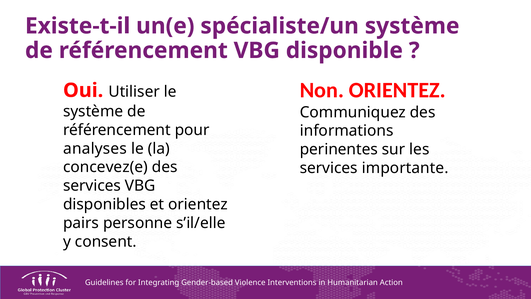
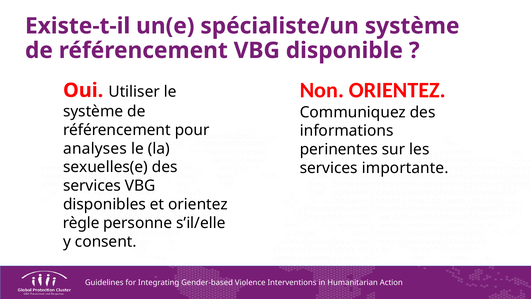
concevez(e: concevez(e -> sexuelles(e
pairs: pairs -> règle
